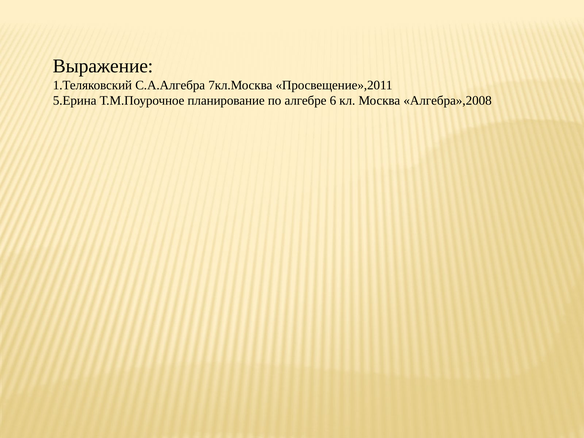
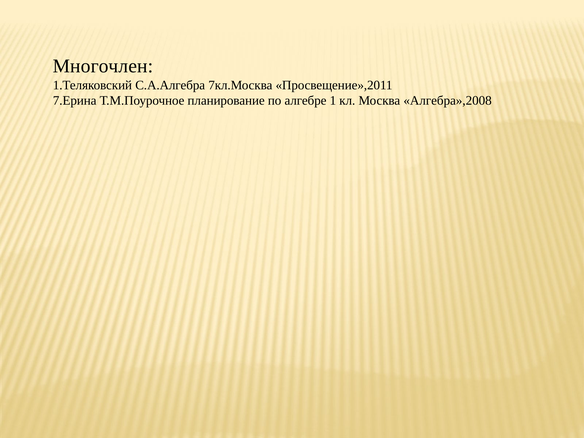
Выражение: Выражение -> Многочлен
5.Ерина: 5.Ерина -> 7.Ерина
6: 6 -> 1
